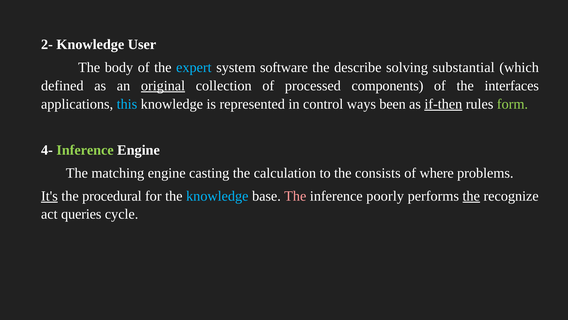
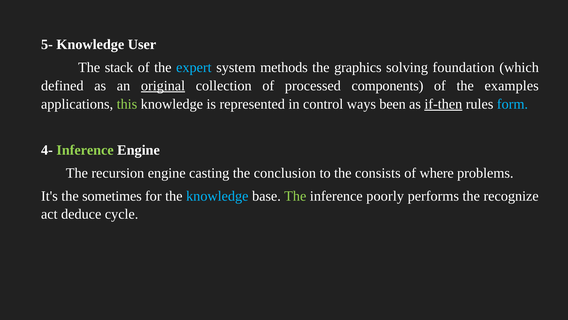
2-: 2- -> 5-
body: body -> stack
software: software -> methods
describe: describe -> graphics
substantial: substantial -> foundation
interfaces: interfaces -> examples
this colour: light blue -> light green
form colour: light green -> light blue
matching: matching -> recursion
calculation: calculation -> conclusion
It's underline: present -> none
procedural: procedural -> sometimes
The at (295, 196) colour: pink -> light green
the at (471, 196) underline: present -> none
queries: queries -> deduce
